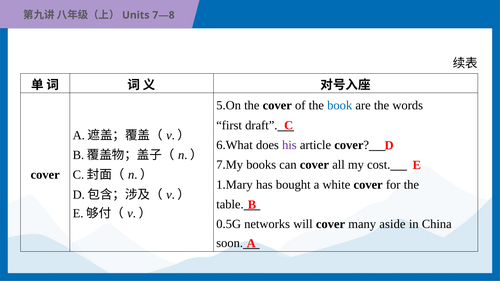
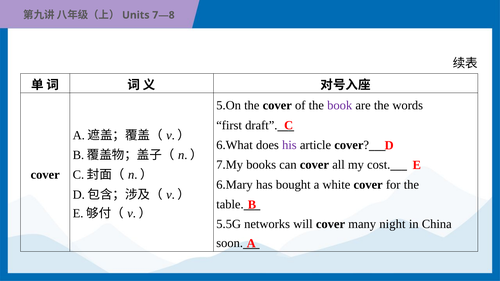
book colour: blue -> purple
1.Mary: 1.Mary -> 6.Mary
0.5G: 0.5G -> 5.5G
aside: aside -> night
